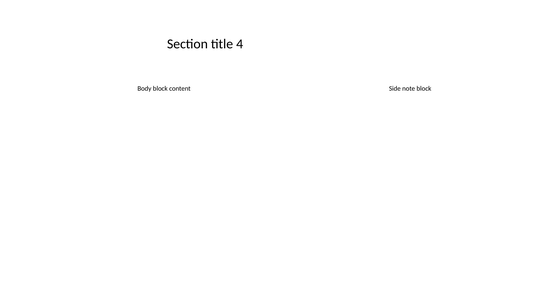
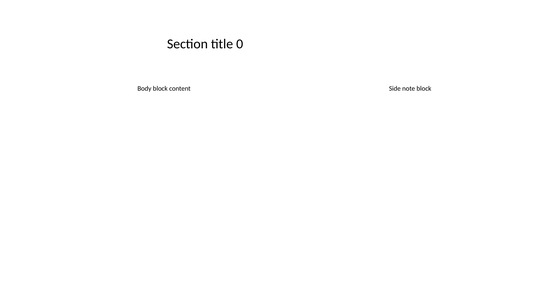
4: 4 -> 0
